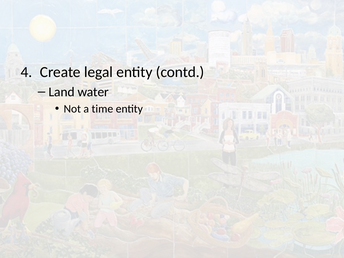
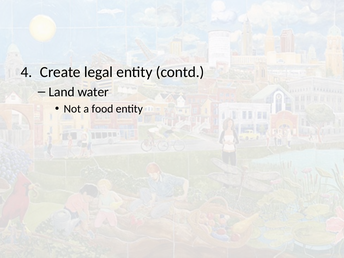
time: time -> food
